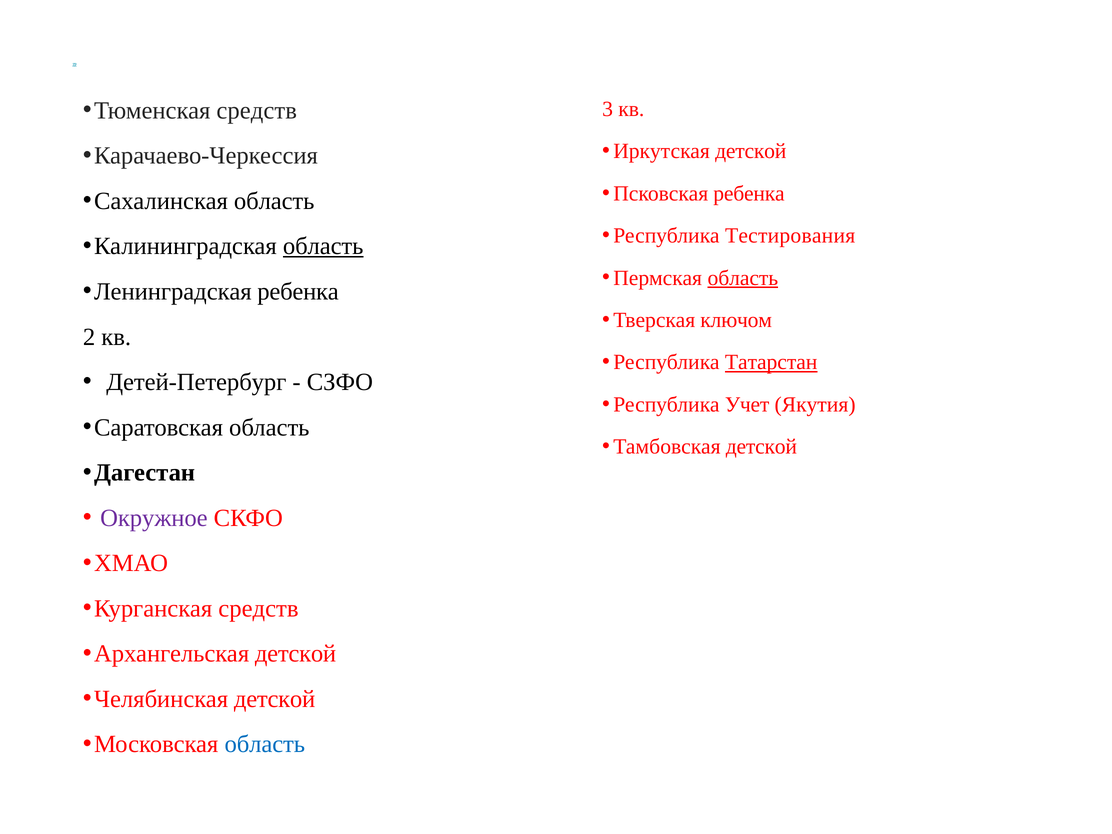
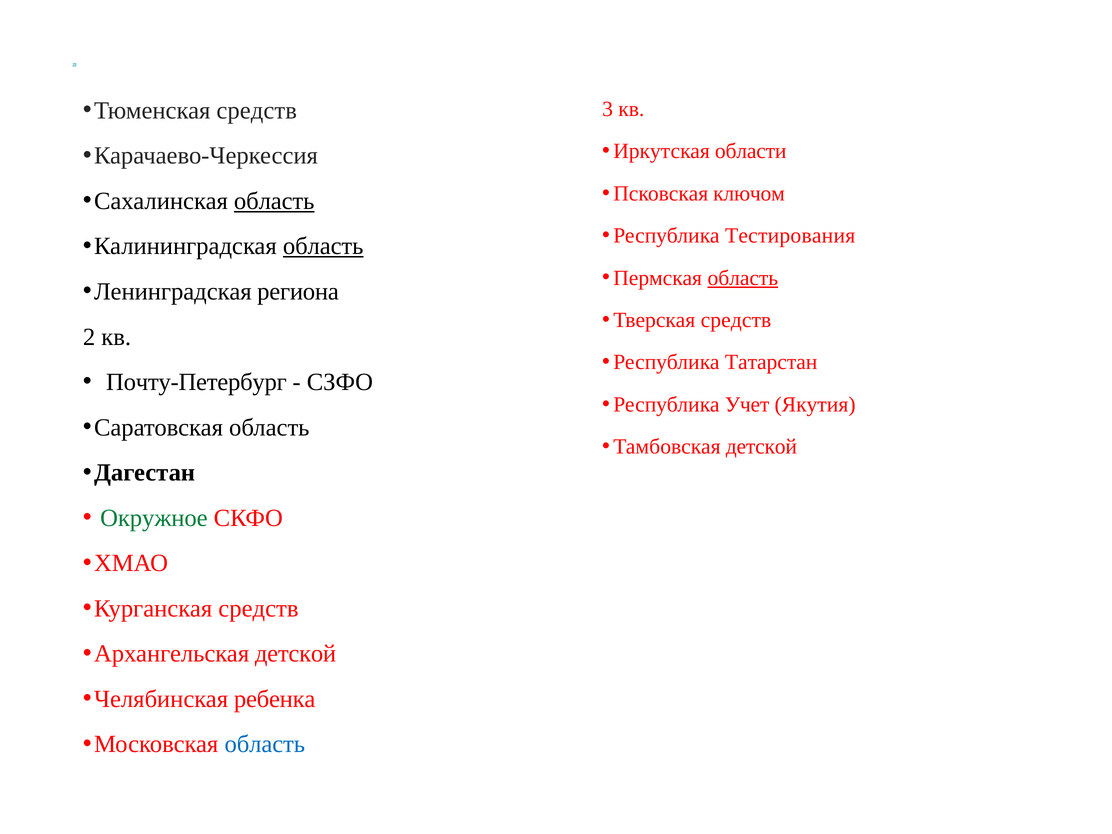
Иркутская детской: детской -> области
Псковская ребенка: ребенка -> ключом
область at (274, 201) underline: none -> present
Ленинградская ребенка: ребенка -> региона
Тверская ключом: ключом -> средств
Татарстан underline: present -> none
Детей-Петербург: Детей-Петербург -> Почту-Петербург
Окружное colour: purple -> green
Челябинская детской: детской -> ребенка
